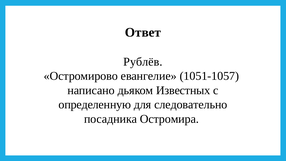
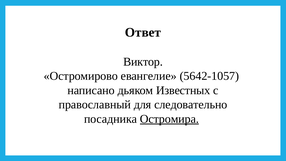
Рублёв: Рублёв -> Виктор
1051-1057: 1051-1057 -> 5642-1057
определенную: определенную -> православный
Остромира underline: none -> present
